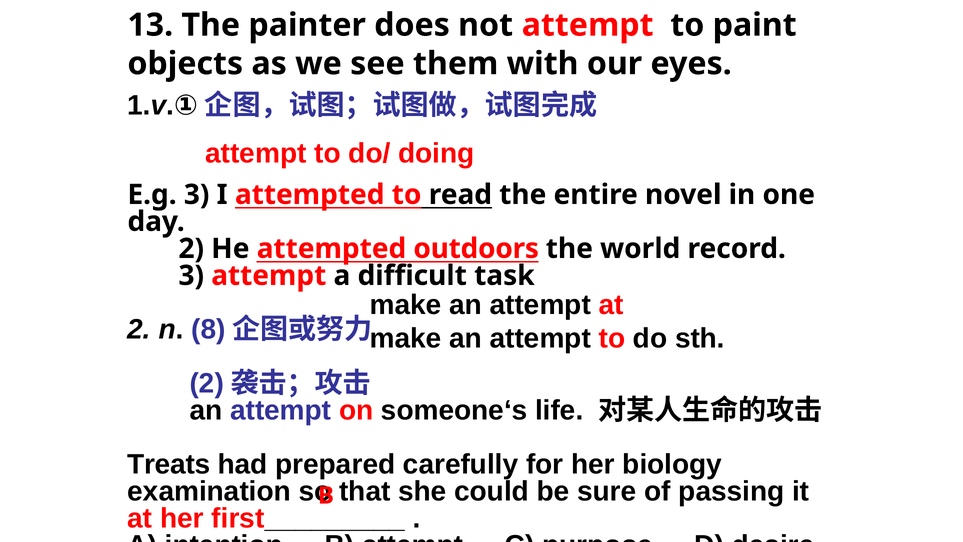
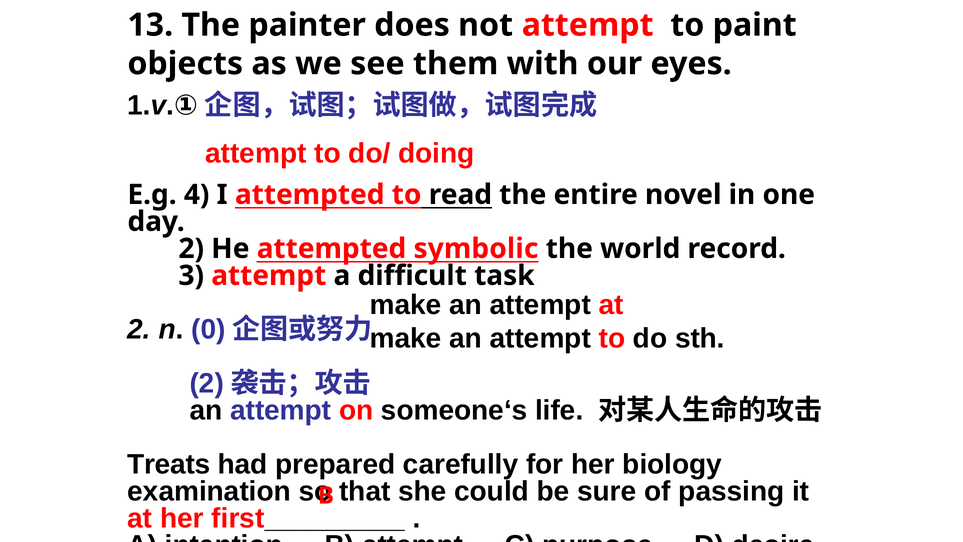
E.g 3: 3 -> 4
outdoors: outdoors -> symbolic
8: 8 -> 0
